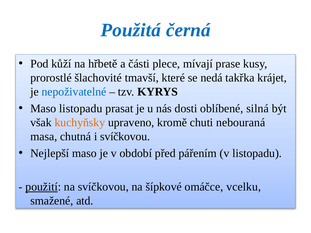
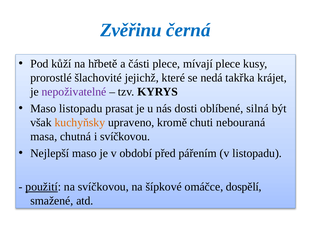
Použitá: Použitá -> Zvěřinu
mívají prase: prase -> plece
tmavší: tmavší -> jejichž
nepoživatelné colour: blue -> purple
vcelku: vcelku -> dospělí
